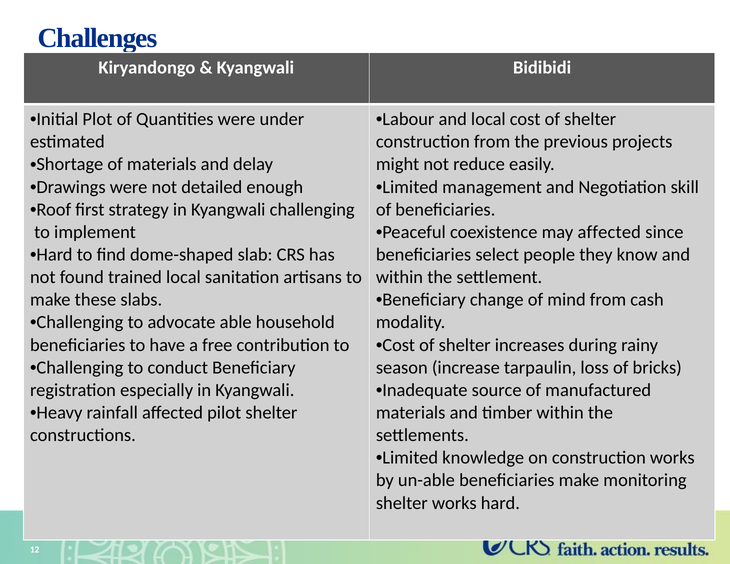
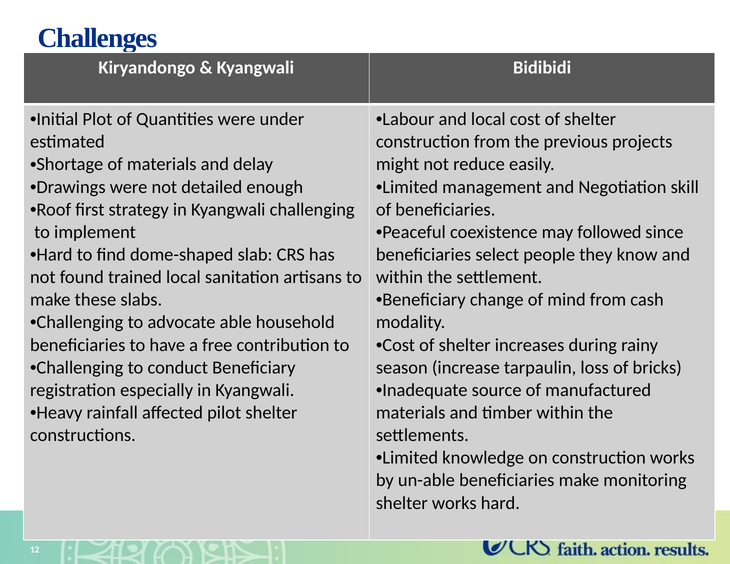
may affected: affected -> followed
